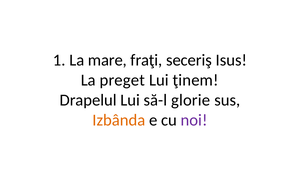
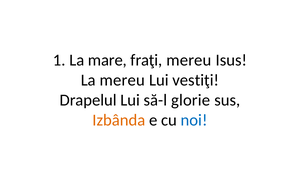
fraţi seceriş: seceriş -> mereu
La preget: preget -> mereu
ţinem: ţinem -> vestiţi
noi colour: purple -> blue
